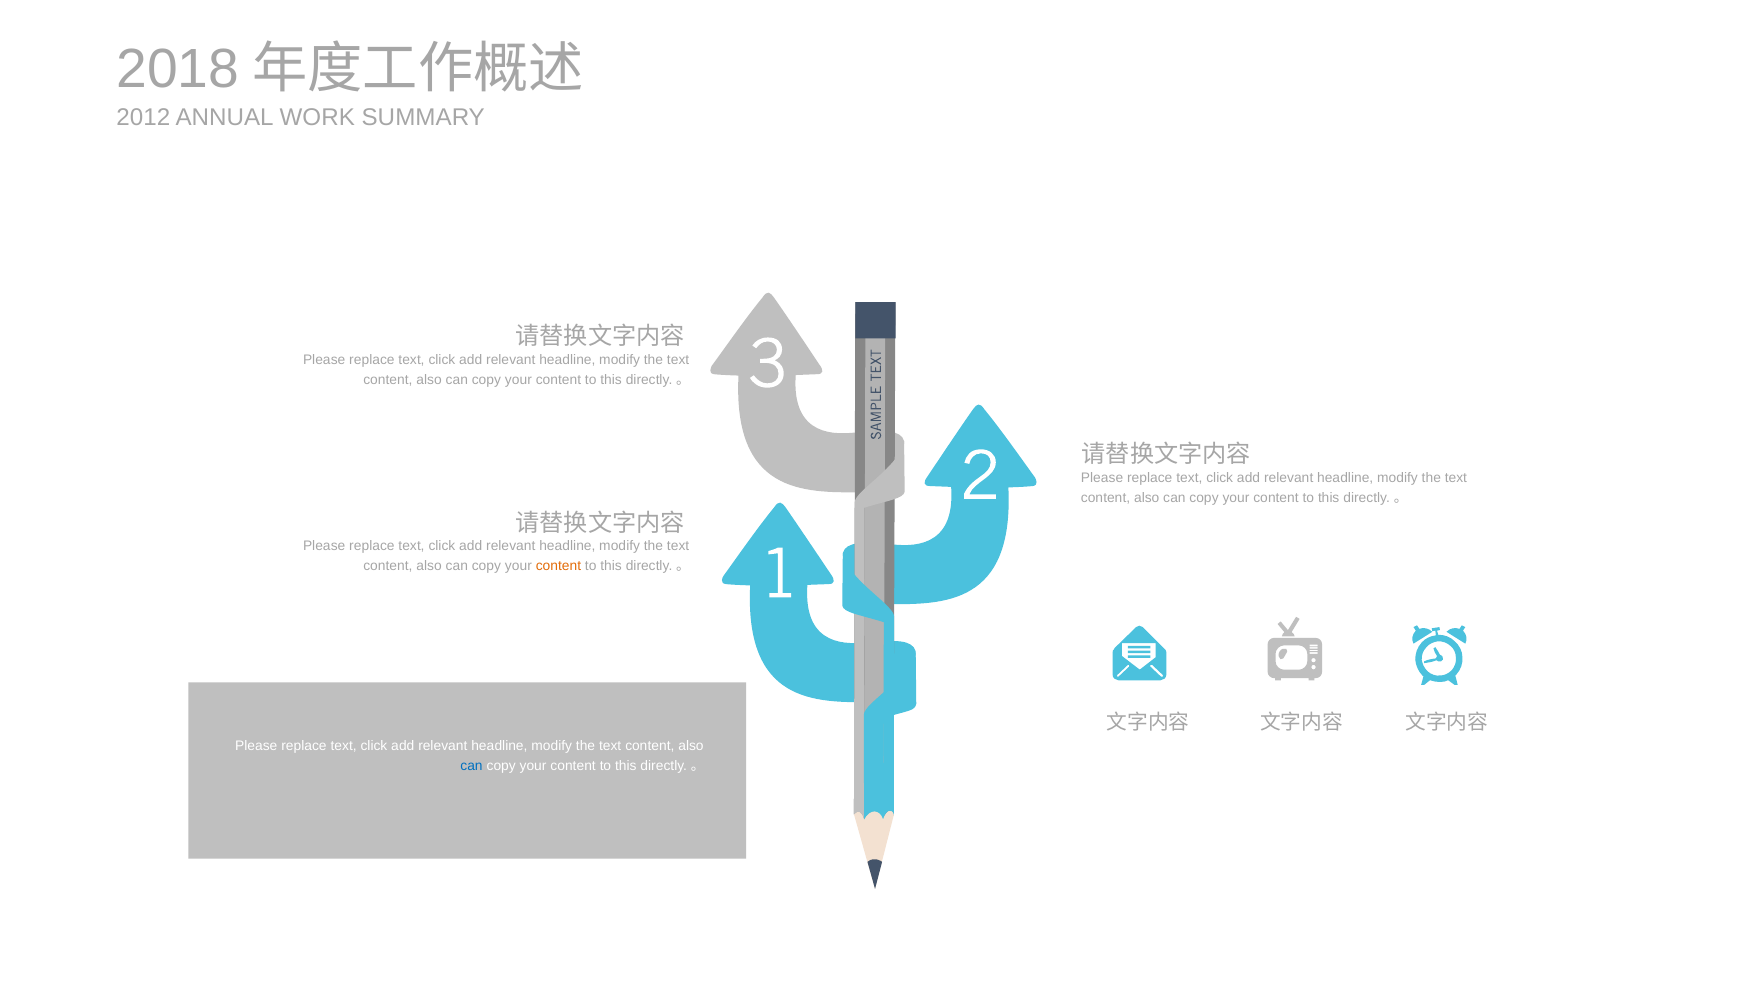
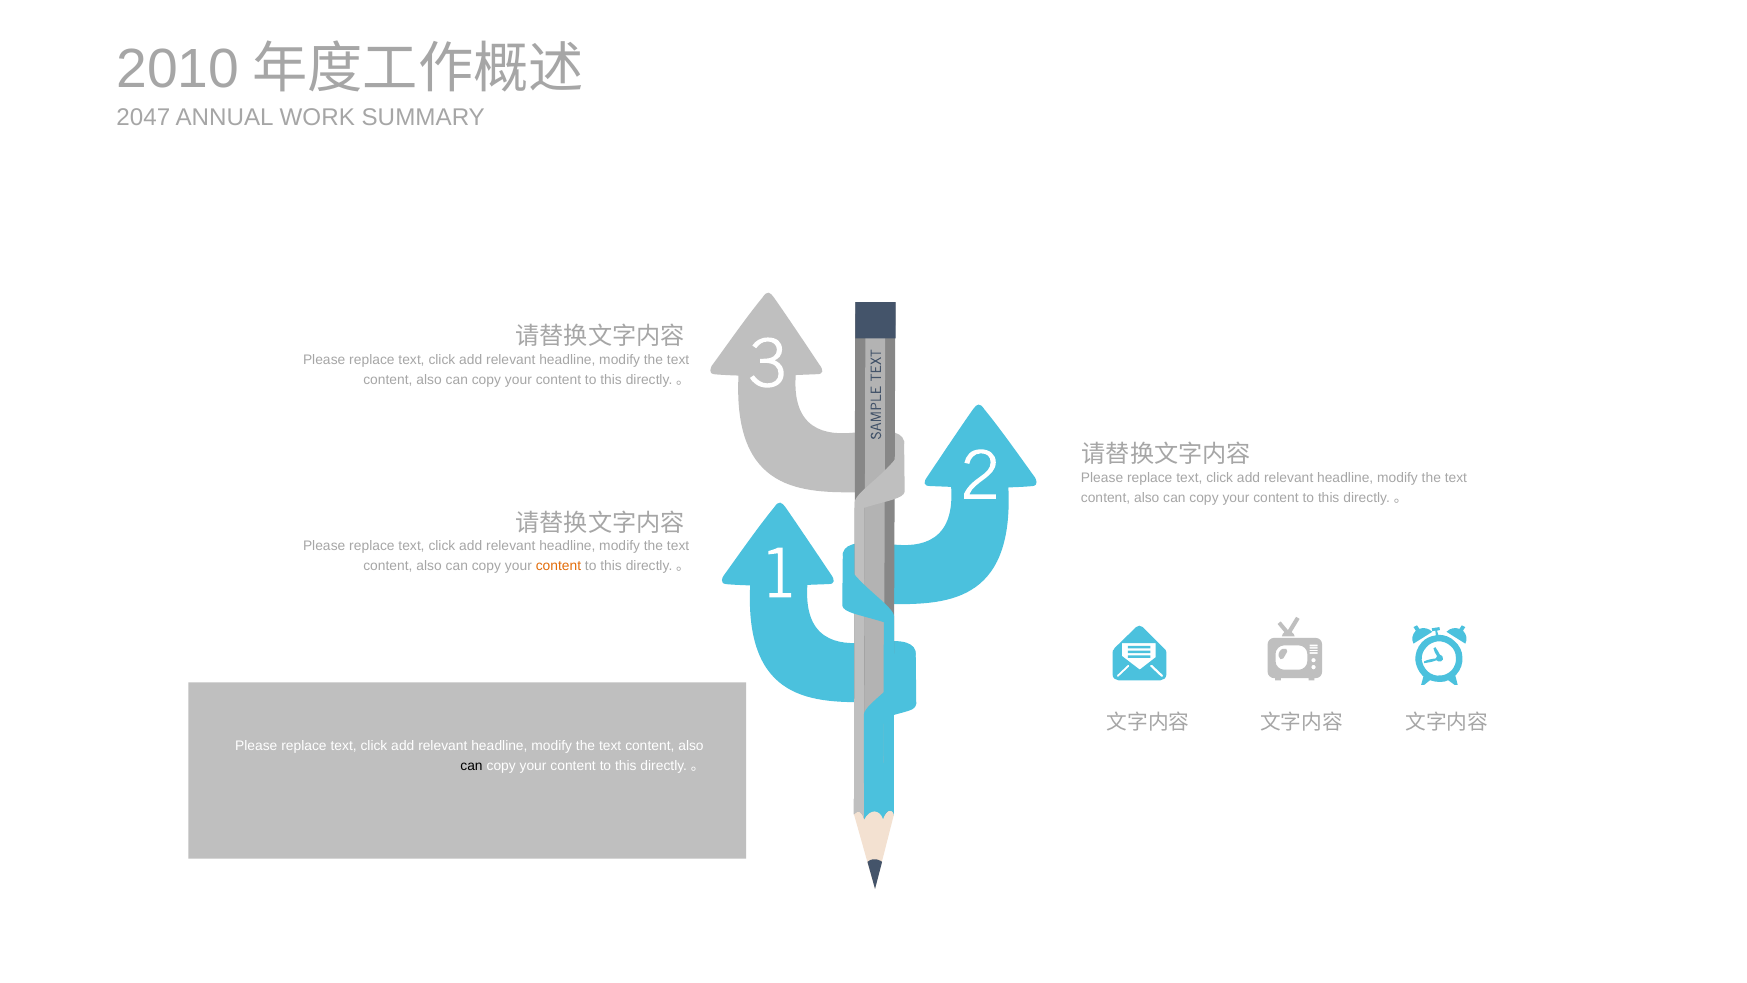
2018: 2018 -> 2010
2012: 2012 -> 2047
can at (472, 765) colour: blue -> black
